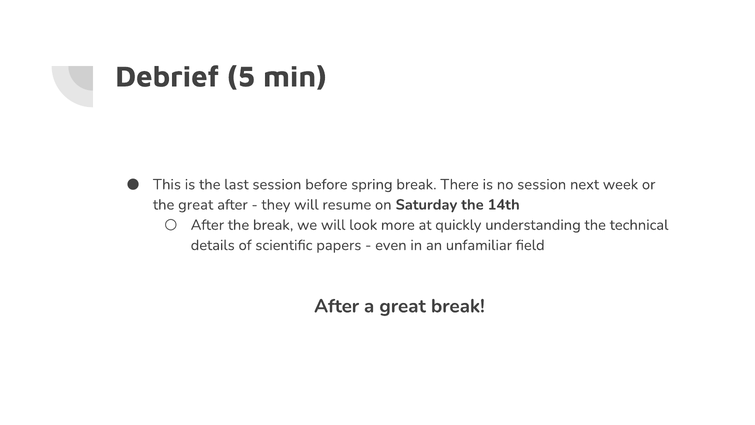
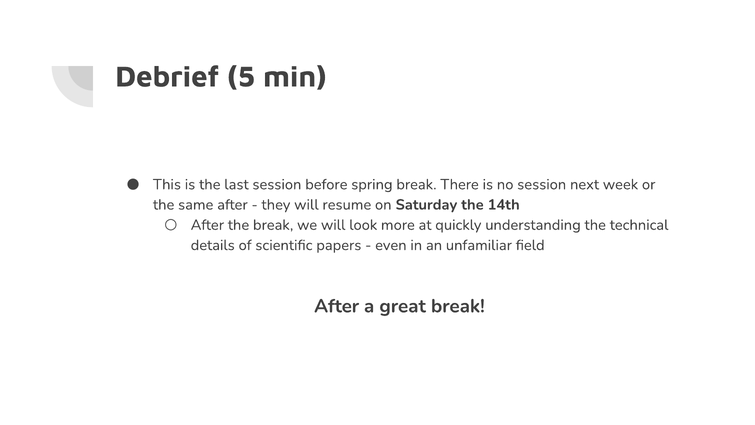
the great: great -> same
